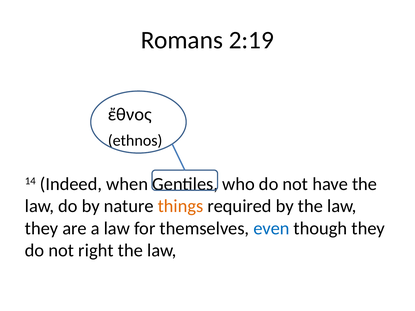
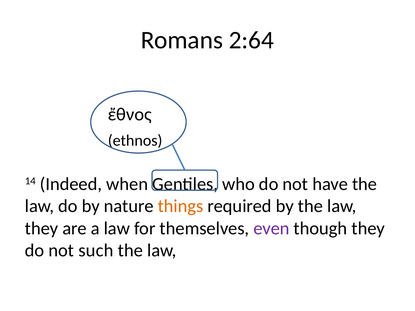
2:19: 2:19 -> 2:64
even colour: blue -> purple
right: right -> such
